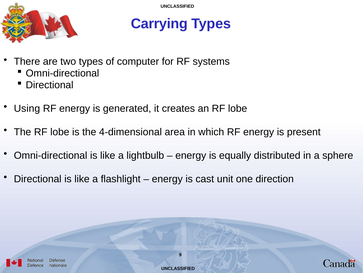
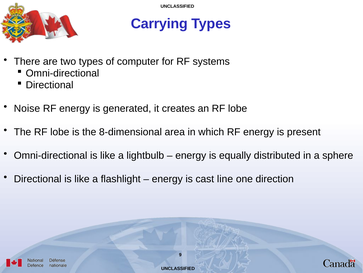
Using: Using -> Noise
4-dimensional: 4-dimensional -> 8-dimensional
unit: unit -> line
